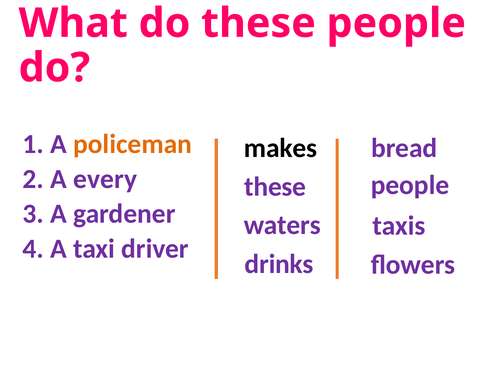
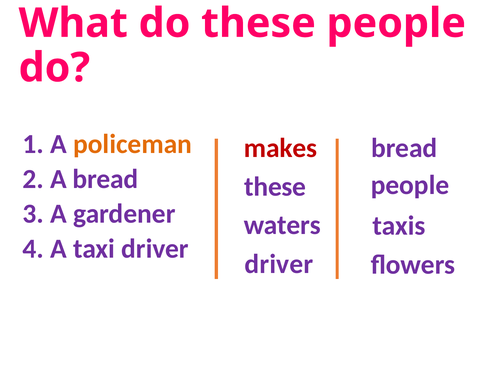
makes colour: black -> red
every at (105, 179): every -> bread
drinks at (279, 264): drinks -> driver
